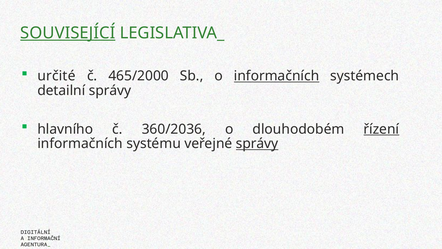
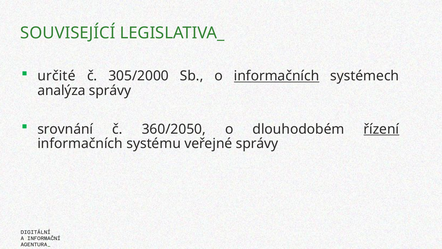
SOUVISEJÍCÍ underline: present -> none
465/2000: 465/2000 -> 305/2000
detailní: detailní -> analýza
hlavního: hlavního -> srovnání
360/2036: 360/2036 -> 360/2050
správy at (257, 144) underline: present -> none
